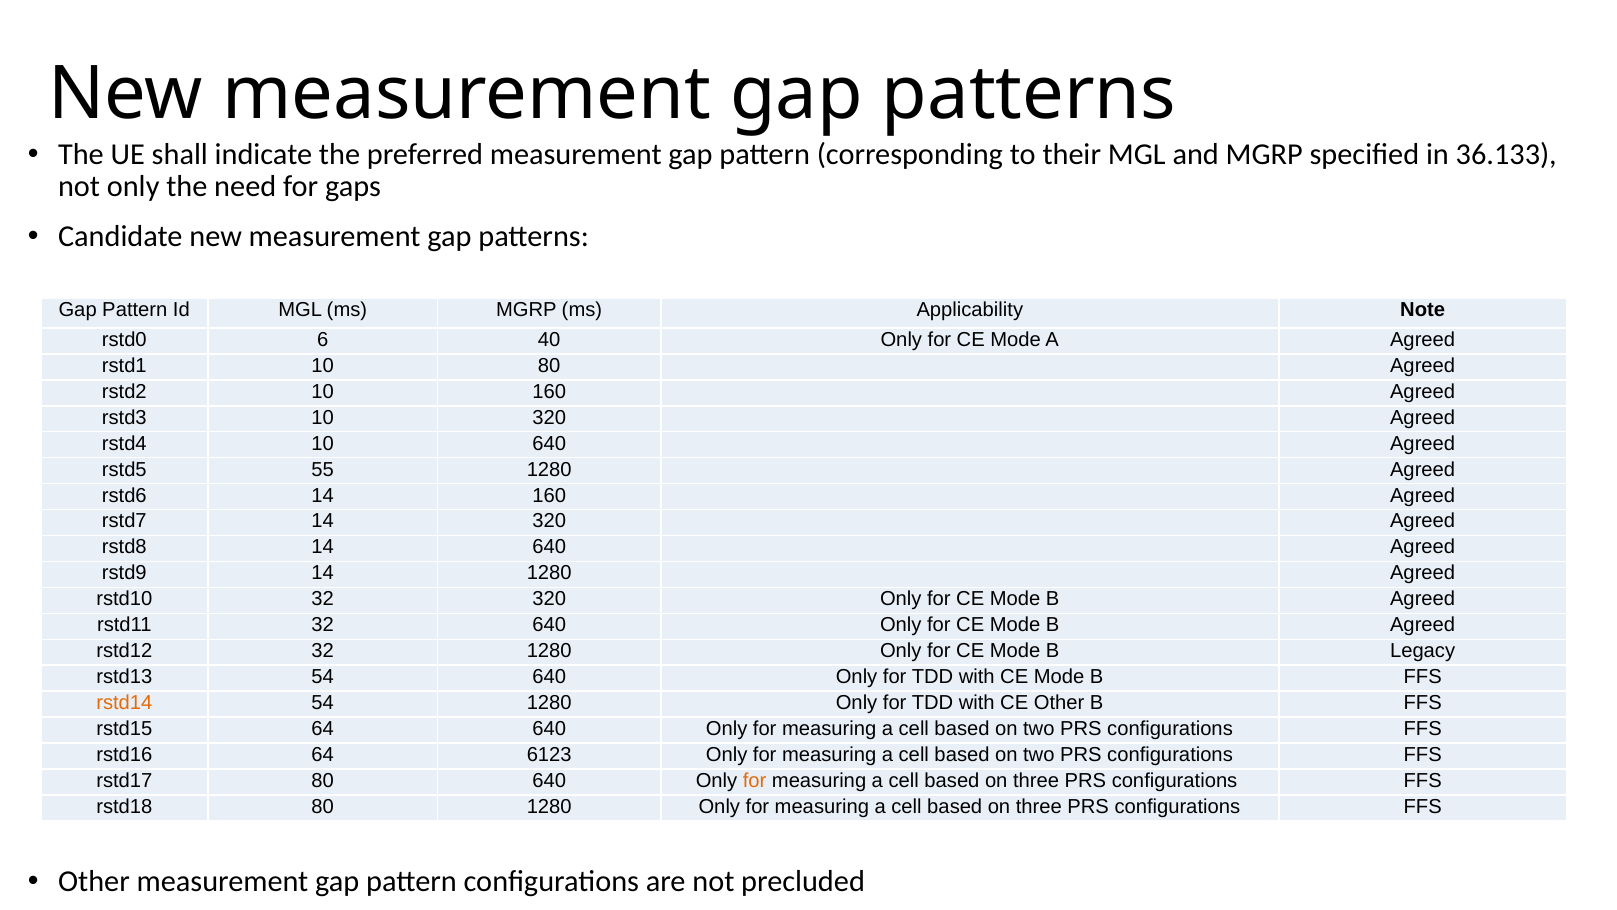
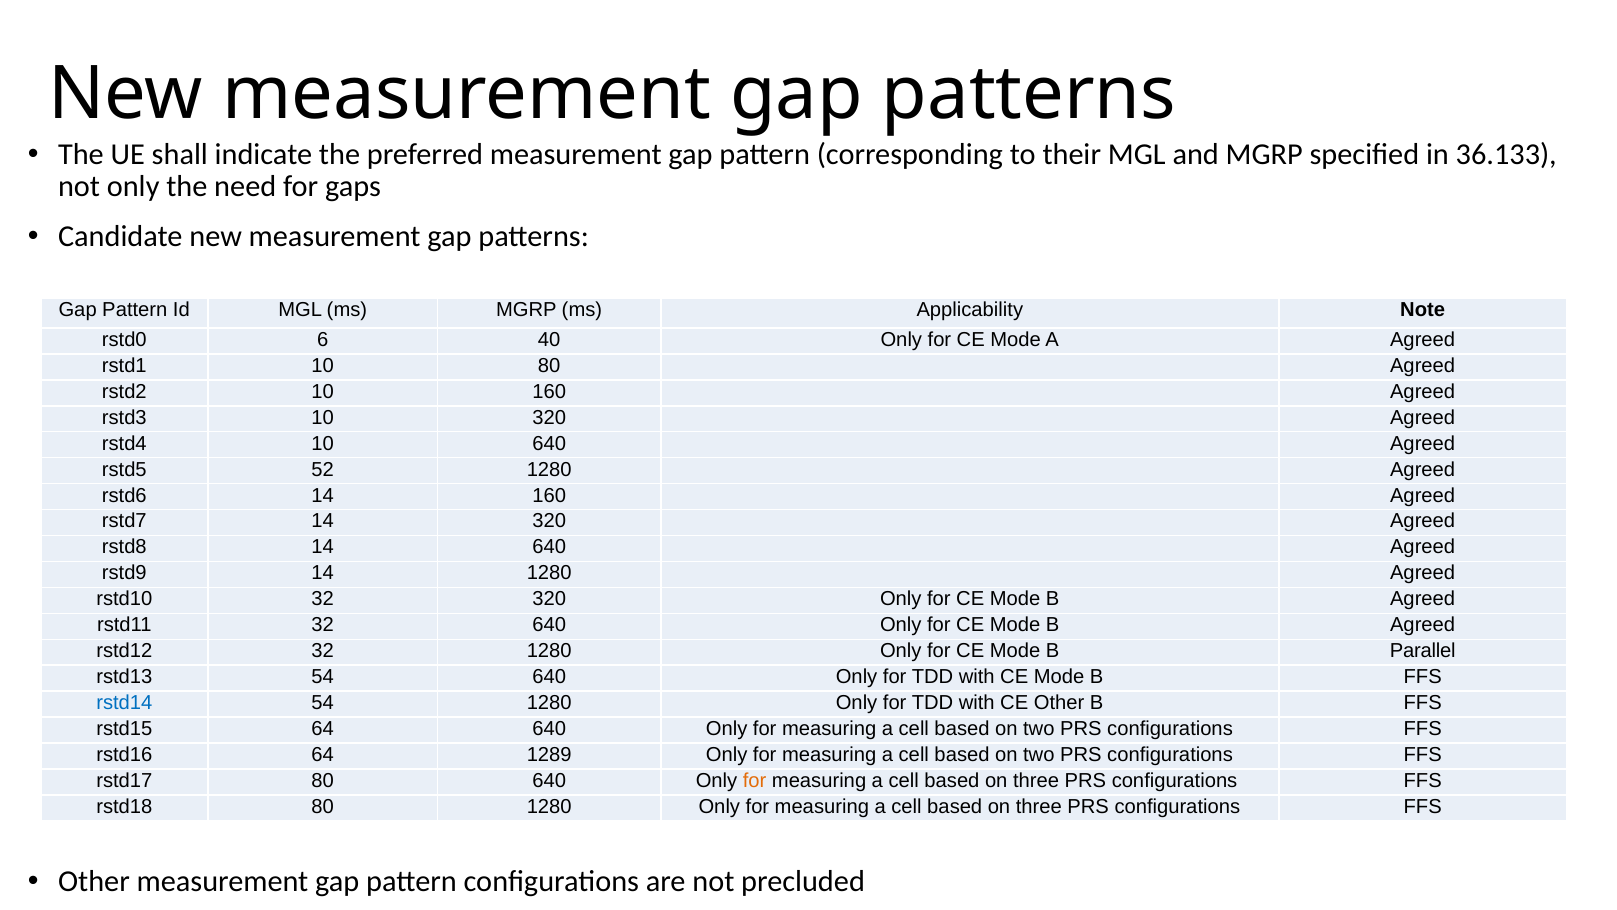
55: 55 -> 52
Legacy: Legacy -> Parallel
rstd14 colour: orange -> blue
6123: 6123 -> 1289
